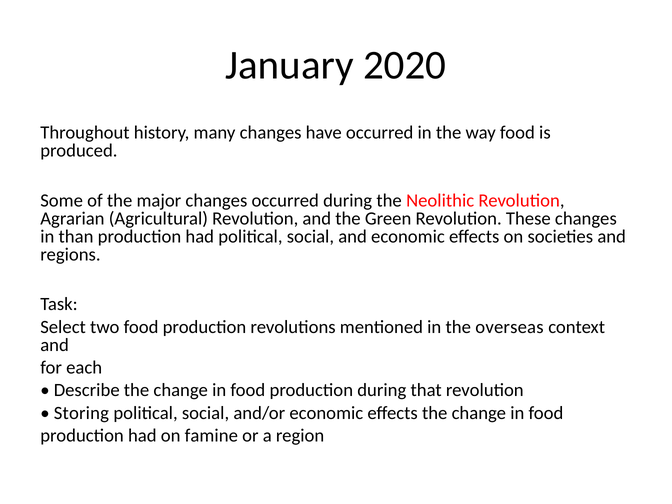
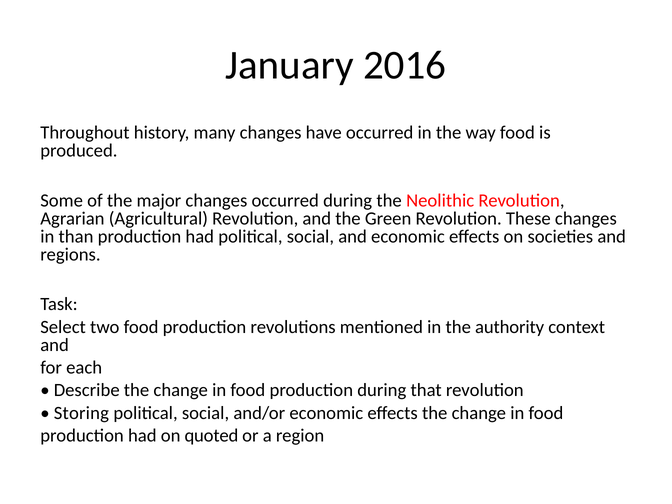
2020: 2020 -> 2016
overseas: overseas -> authority
famine: famine -> quoted
